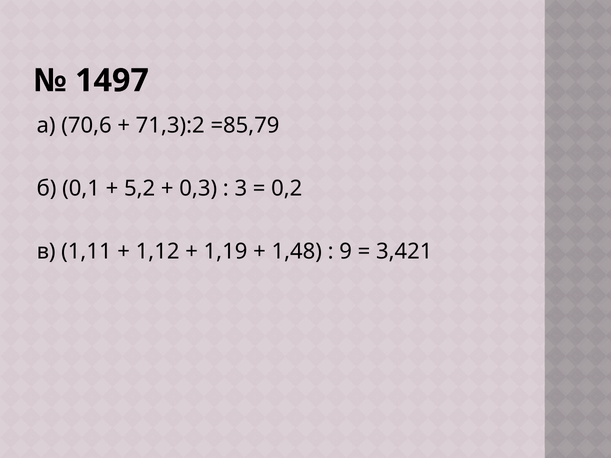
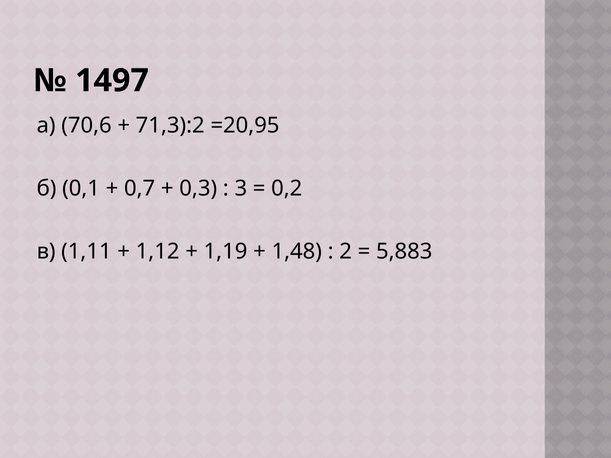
=85,79: =85,79 -> =20,95
5,2: 5,2 -> 0,7
9: 9 -> 2
3,421: 3,421 -> 5,883
